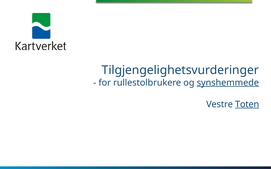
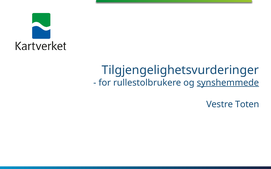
Toten underline: present -> none
